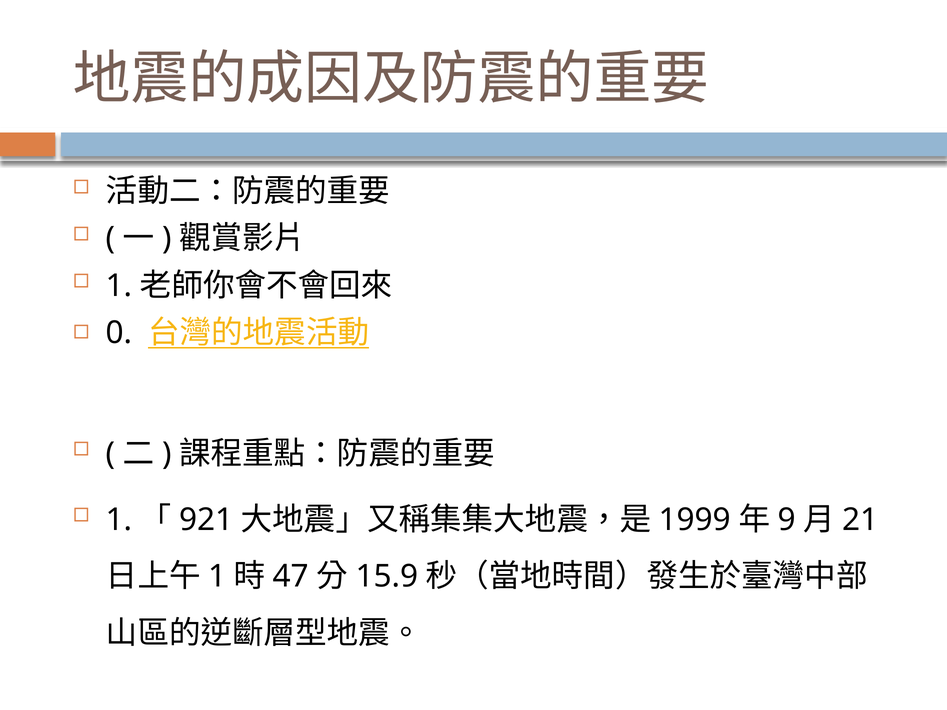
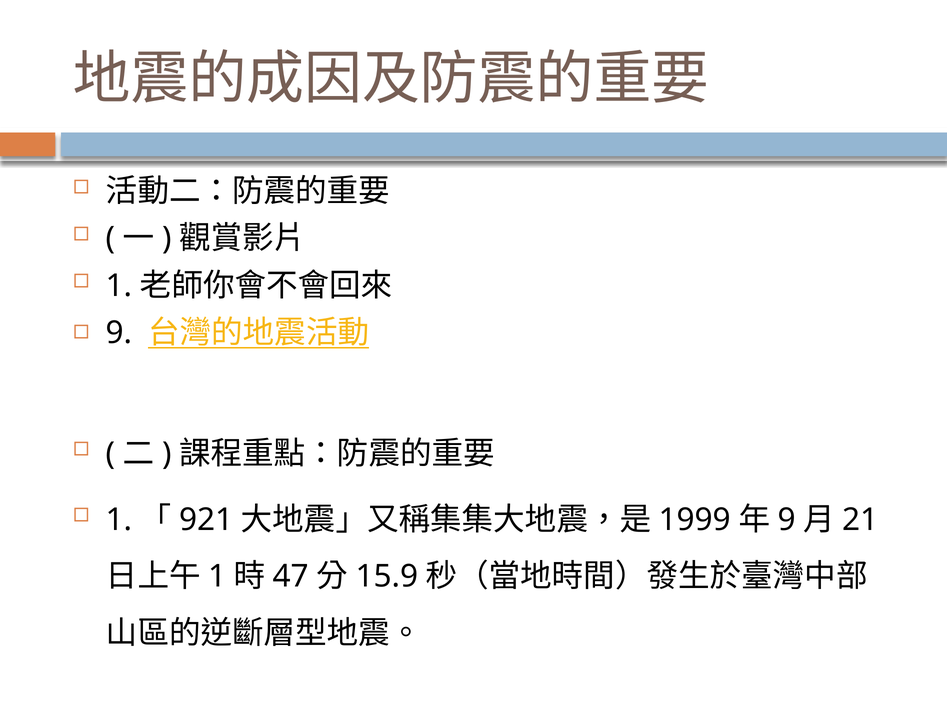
0 at (119, 333): 0 -> 9
